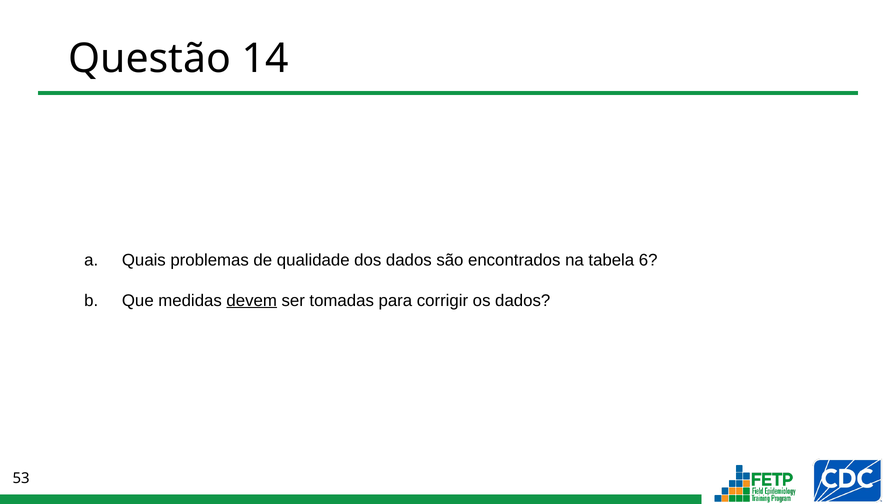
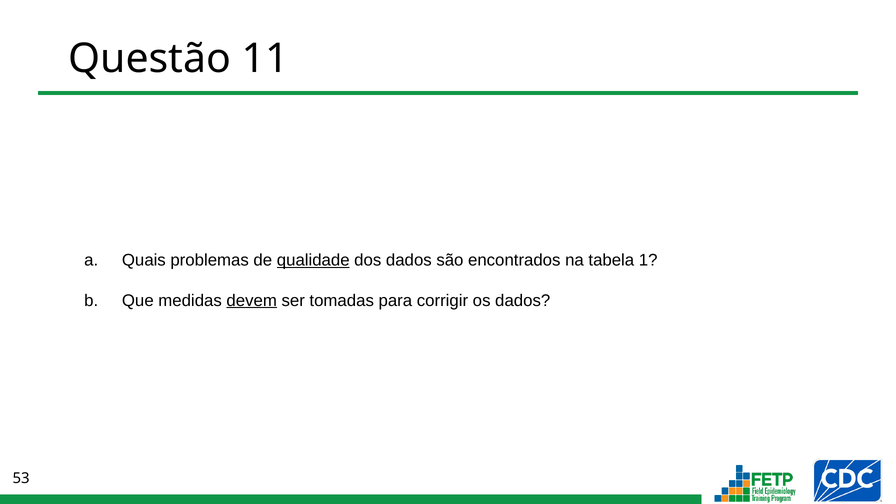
14: 14 -> 11
qualidade underline: none -> present
6: 6 -> 1
